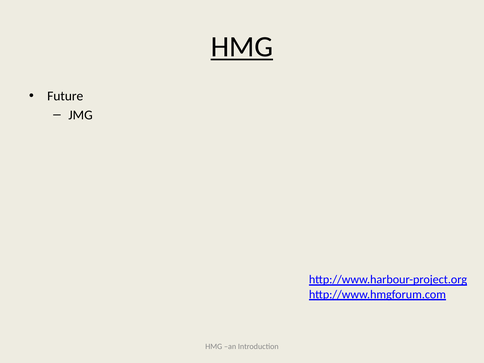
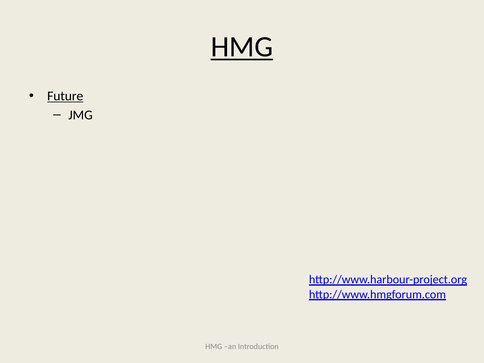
Future underline: none -> present
